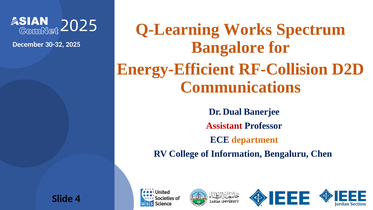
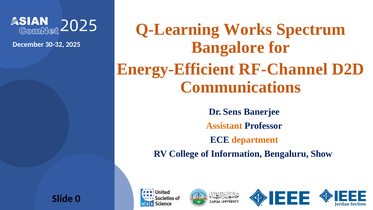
RF-Collision: RF-Collision -> RF-Channel
Dual: Dual -> Sens
Assistant colour: red -> orange
Chen: Chen -> Show
4: 4 -> 0
